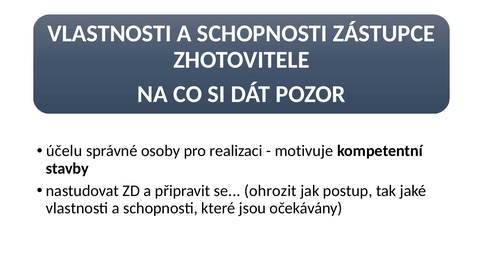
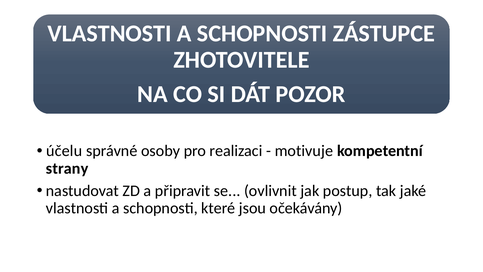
stavby: stavby -> strany
ohrozit: ohrozit -> ovlivnit
